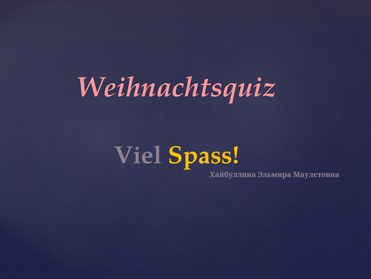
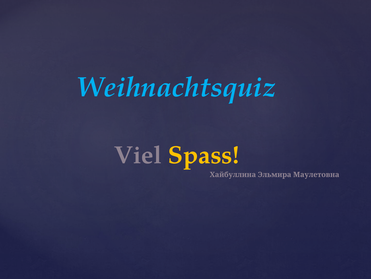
Weihnachtsquiz colour: pink -> light blue
